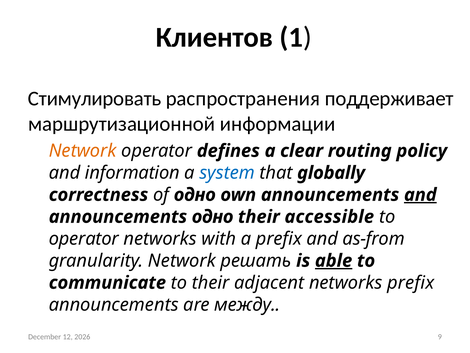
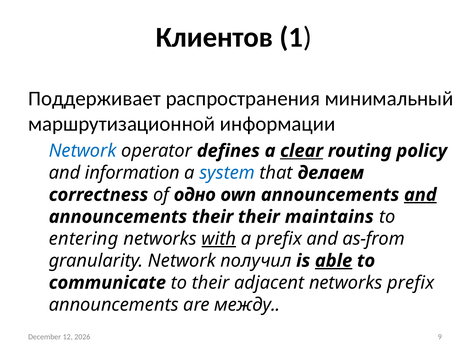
Стимулировать: Стимулировать -> Поддерживает
поддерживает: поддерживает -> минимальный
Network at (83, 151) colour: orange -> blue
clear underline: none -> present
globally: globally -> делаем
announcements одно: одно -> their
accessible: accessible -> maintains
operator at (84, 238): operator -> entering
with underline: none -> present
решать: решать -> получил
